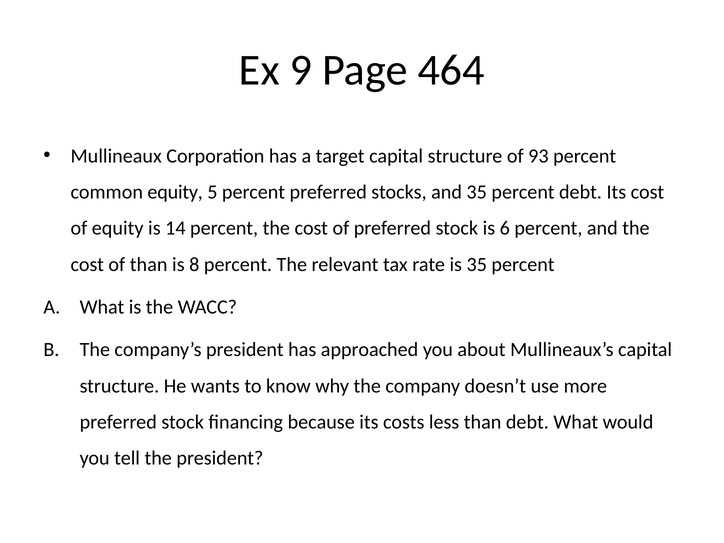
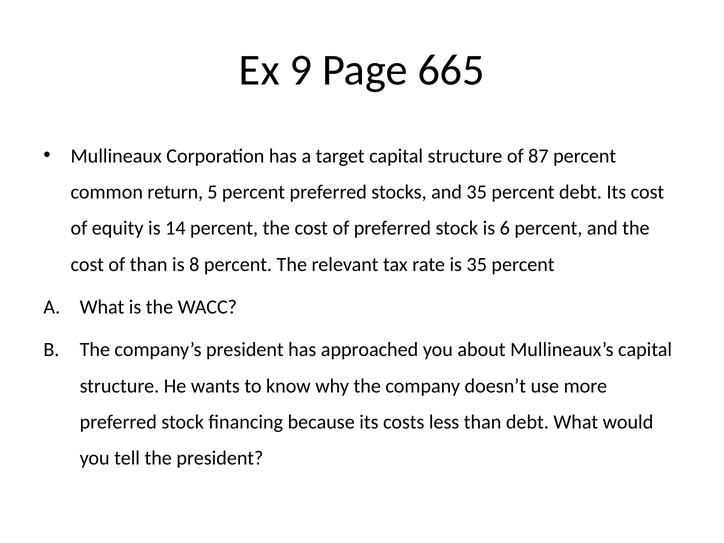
464: 464 -> 665
93: 93 -> 87
common equity: equity -> return
